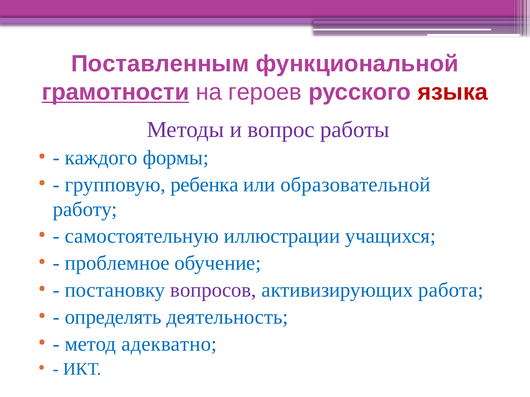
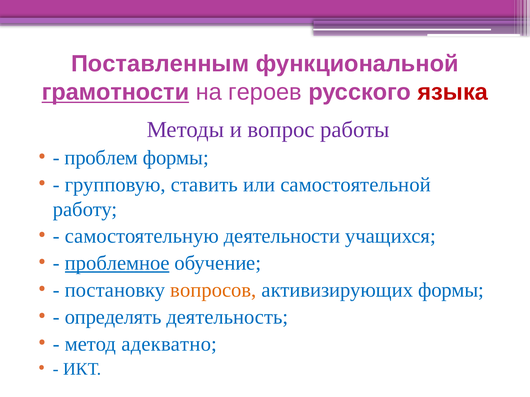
каждого: каждого -> проблем
ребенка: ребенка -> ставить
образовательной: образовательной -> самостоятельной
иллюстрации: иллюстрации -> деятельности
проблемное underline: none -> present
вопросов colour: purple -> orange
активизирующих работа: работа -> формы
